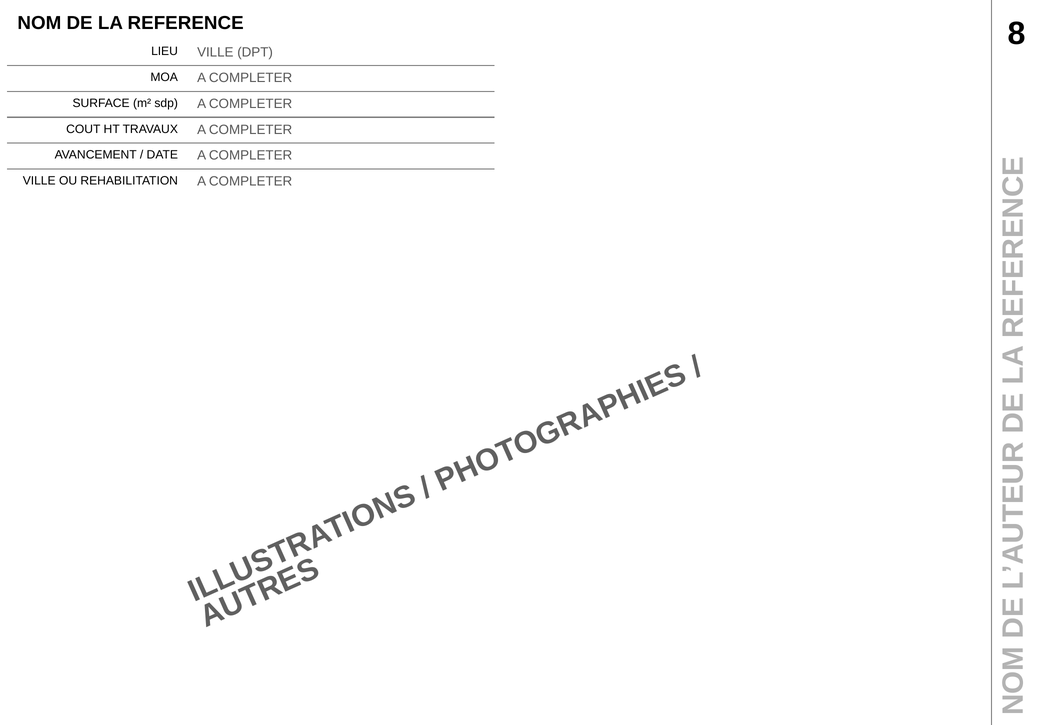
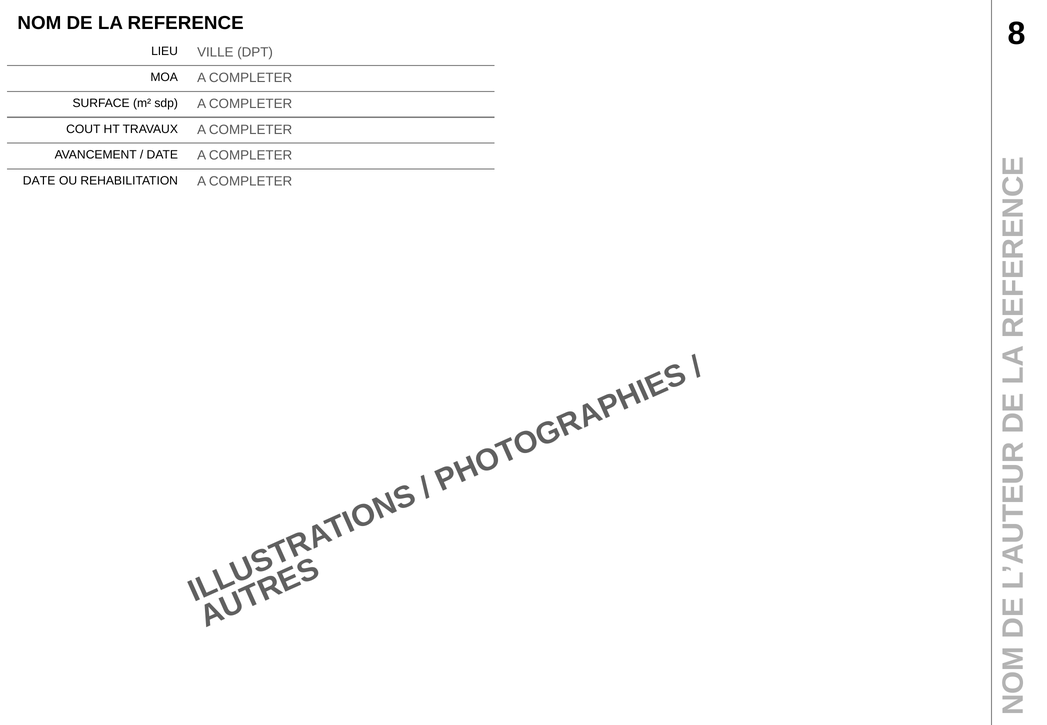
VILLE at (39, 181): VILLE -> DATE
